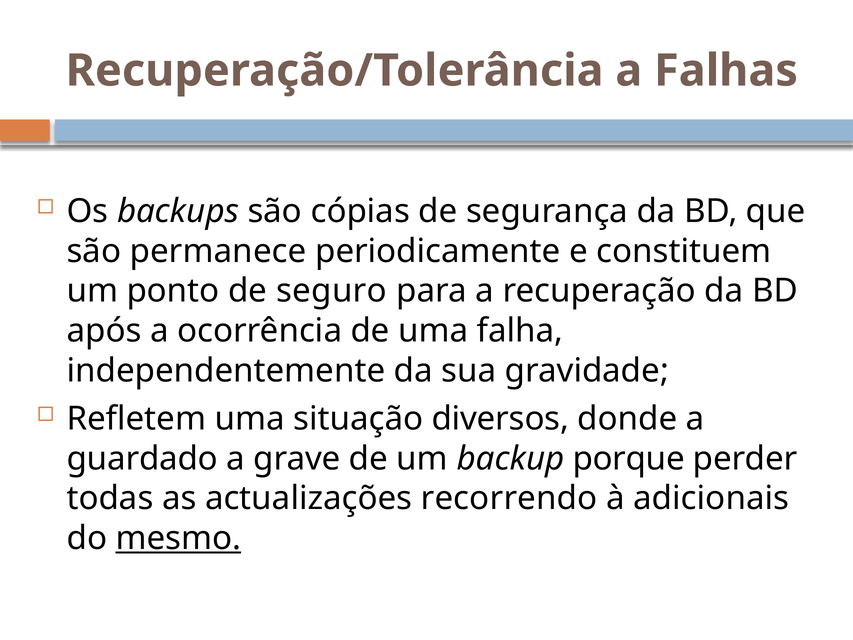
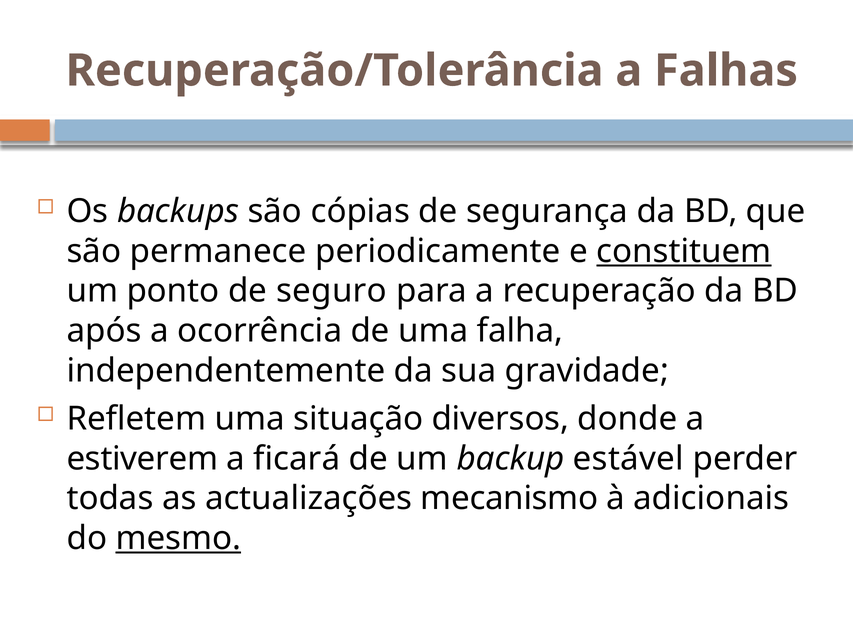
constituem underline: none -> present
guardado: guardado -> estiverem
grave: grave -> ficará
porque: porque -> estável
recorrendo: recorrendo -> mecanismo
